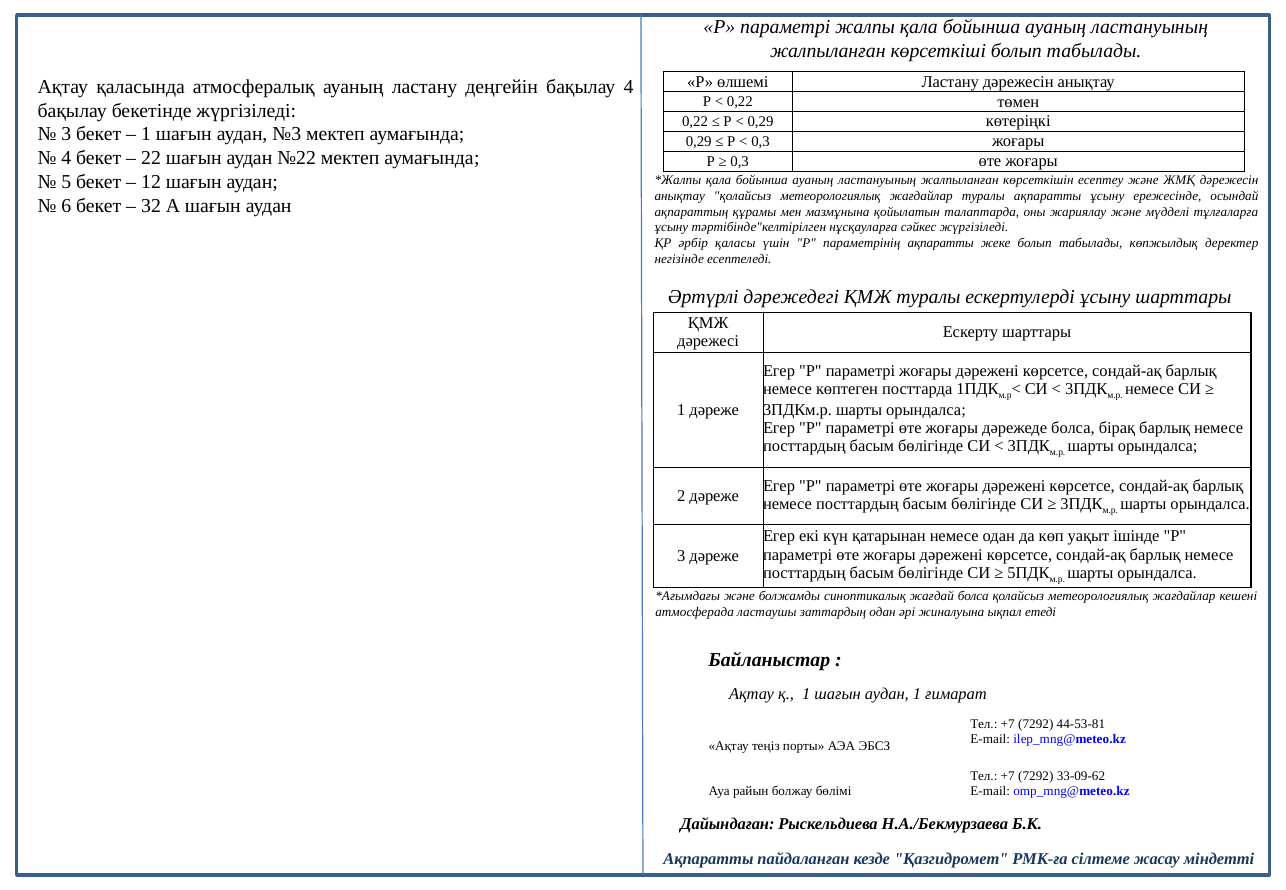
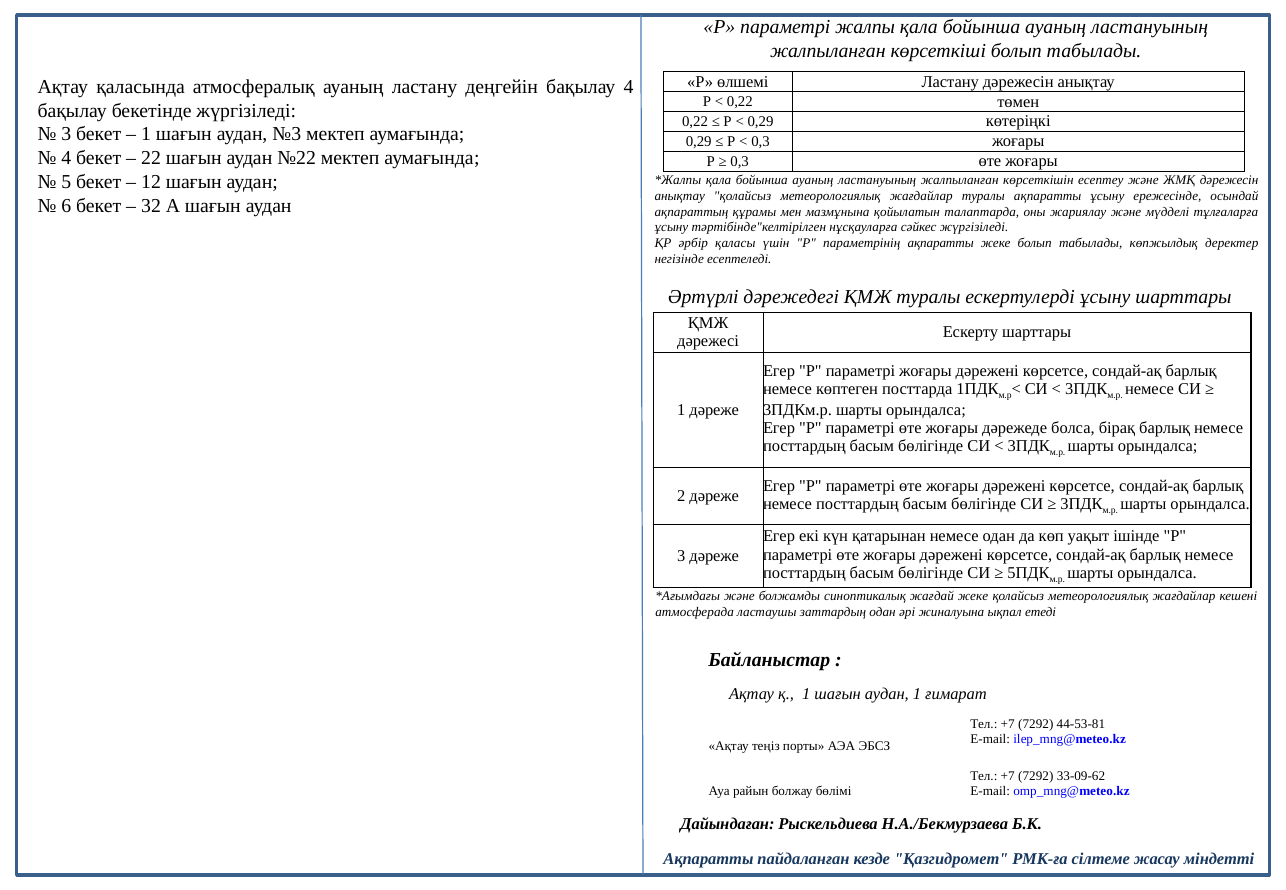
жағдай болса: болса -> жеке
